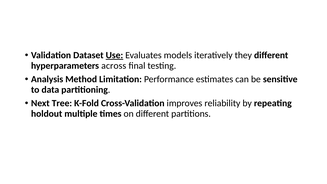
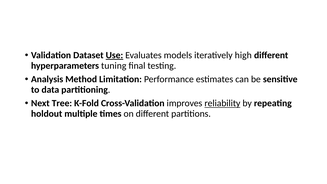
they: they -> high
across: across -> tuning
reliability underline: none -> present
